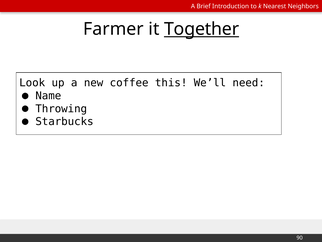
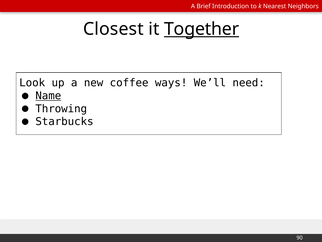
Farmer: Farmer -> Closest
this: this -> ways
Name underline: none -> present
